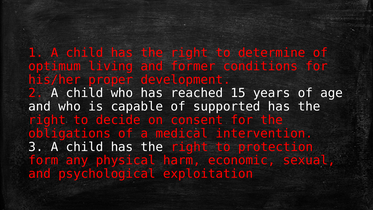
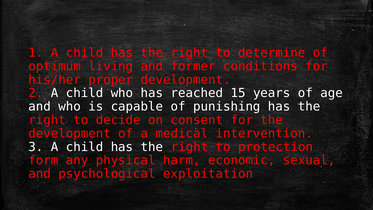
supported: supported -> punishing
obligations at (70, 133): obligations -> development
